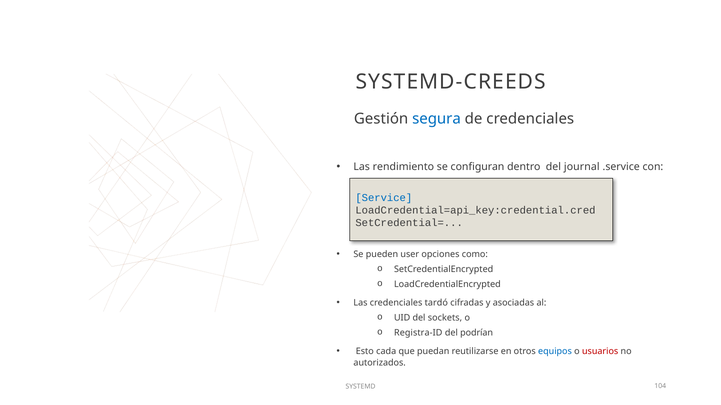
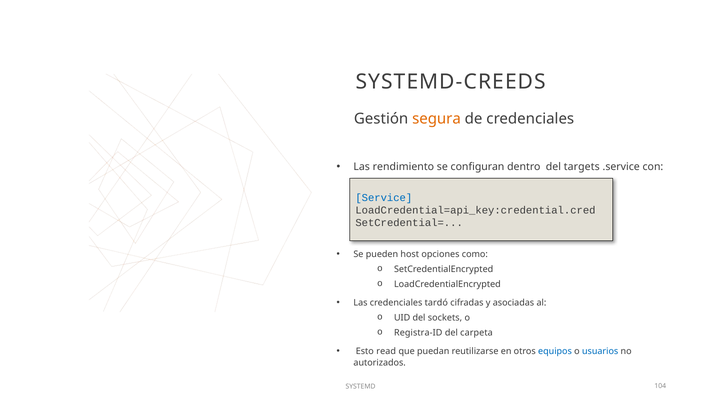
segura colour: blue -> orange
journal: journal -> targets
user: user -> host
podrían: podrían -> carpeta
cada: cada -> read
usuarios colour: red -> blue
